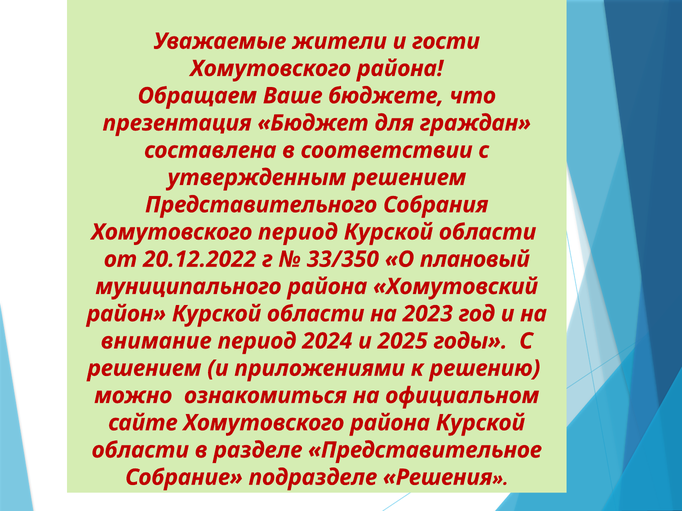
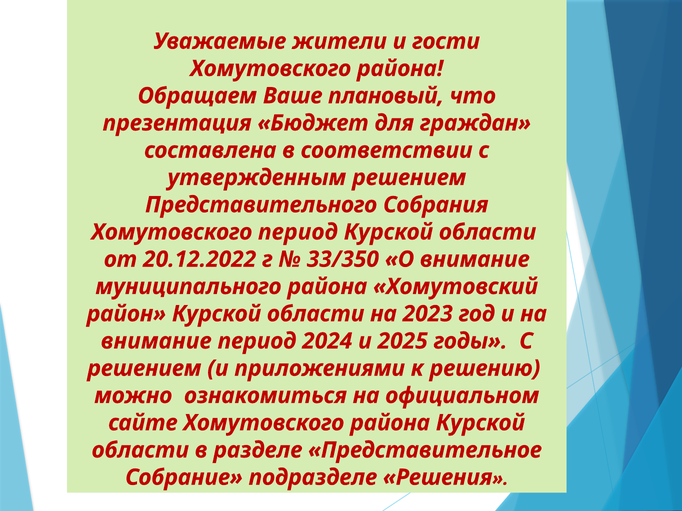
бюджете: бюджете -> плановый
О плановый: плановый -> внимание
